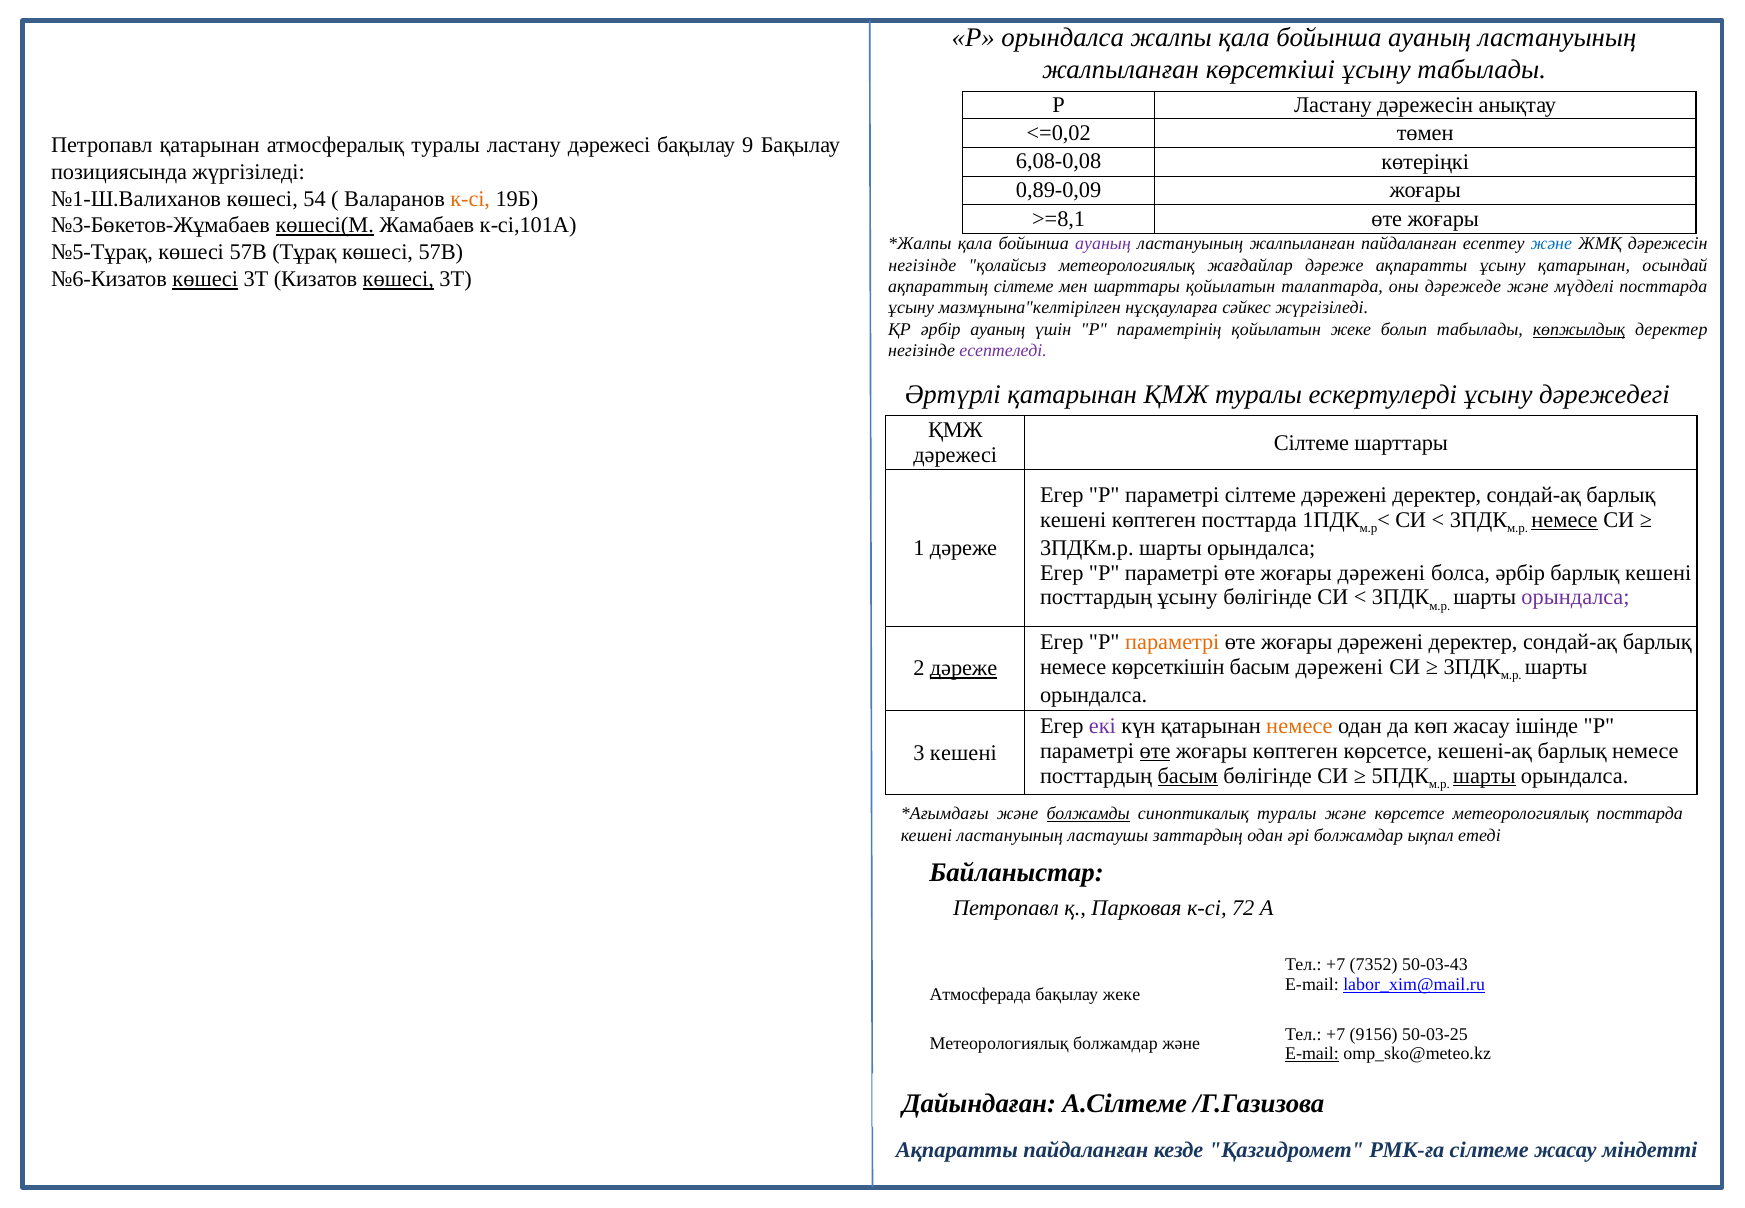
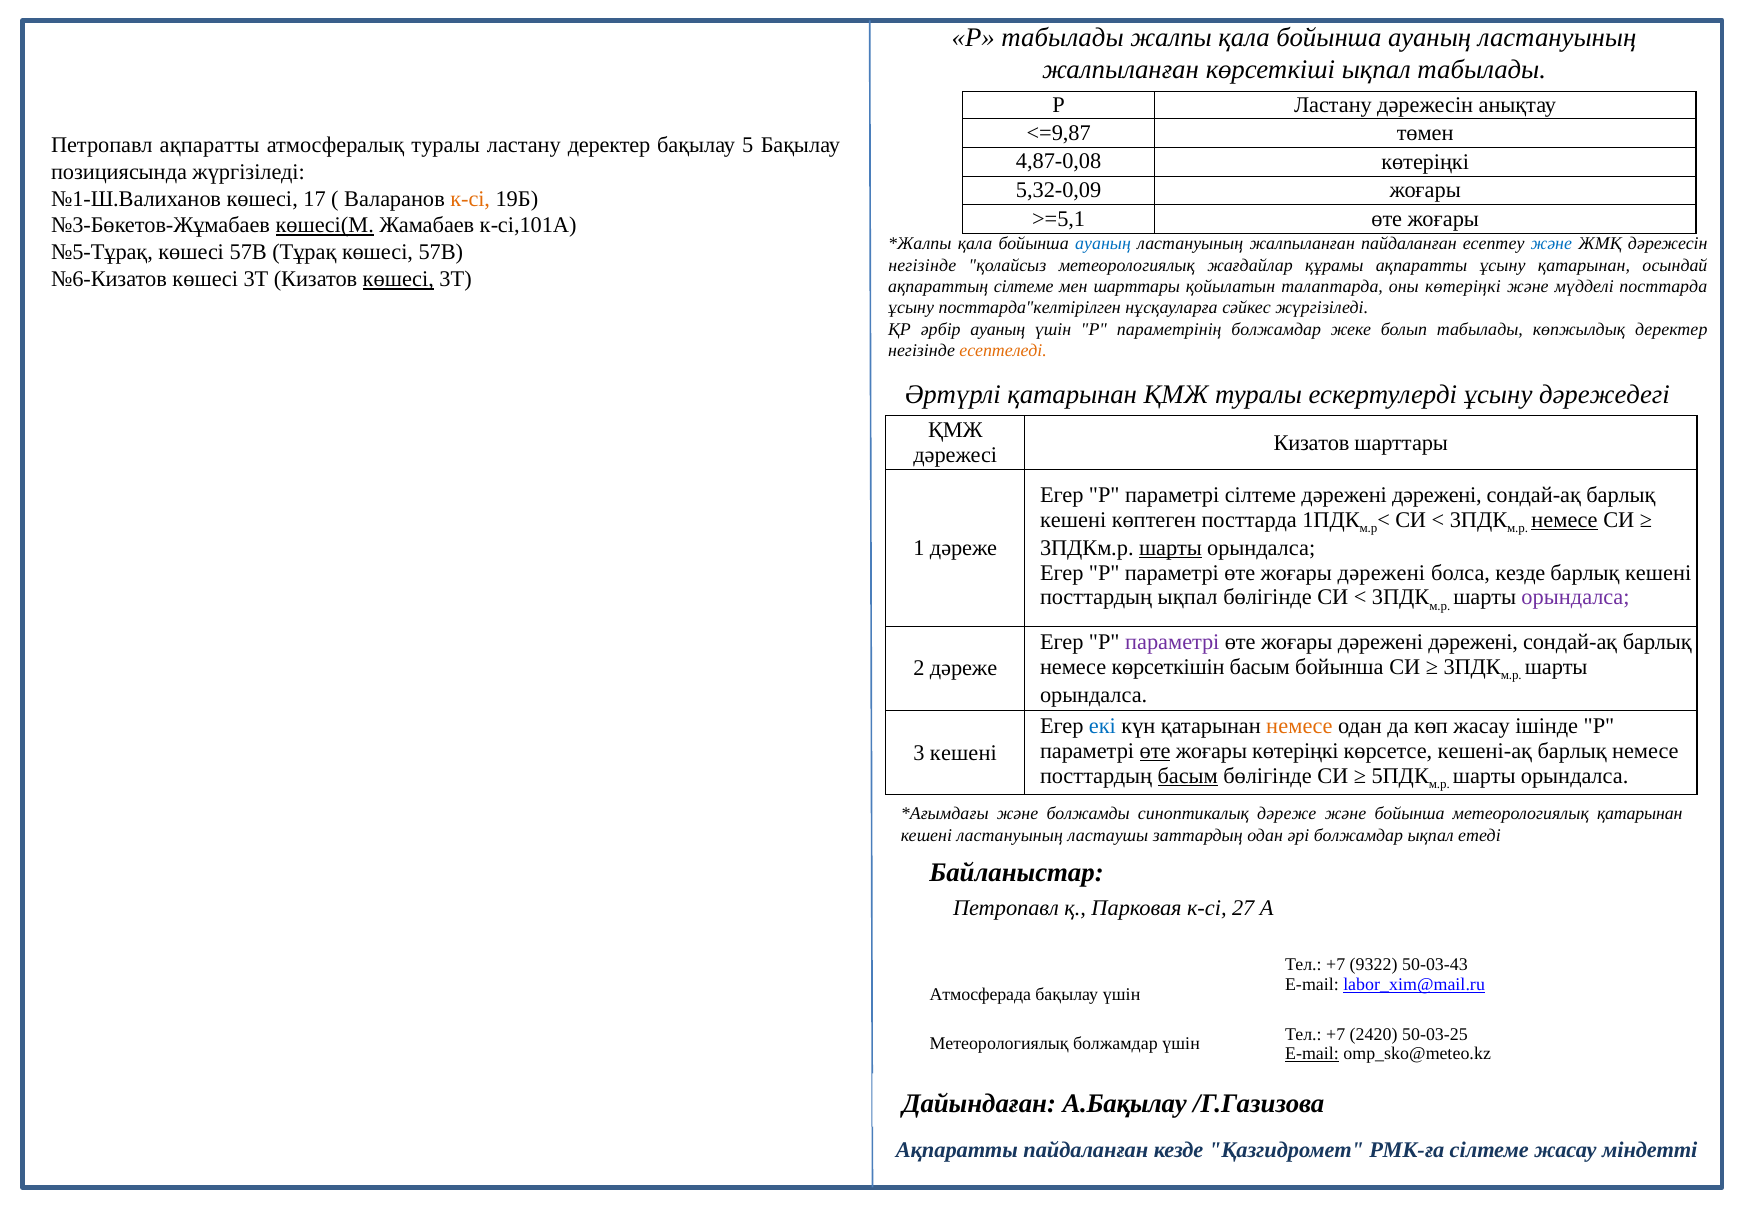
Р орындалса: орындалса -> табылады
көрсеткіші ұсыну: ұсыну -> ықпал
<=0,02: <=0,02 -> <=9,87
Петропавл қатарынан: қатарынан -> ақпаратты
ластану дәрежесі: дәрежесі -> деректер
9: 9 -> 5
6,08-0,08: 6,08-0,08 -> 4,87-0,08
0,89-0,09: 0,89-0,09 -> 5,32-0,09
54: 54 -> 17
>=8,1: >=8,1 -> >=5,1
ауаның at (1103, 244) colour: purple -> blue
жағдайлар дәреже: дәреже -> құрамы
көшесі at (205, 279) underline: present -> none
оны дәрежеде: дәрежеде -> көтеріңкі
мазмұнына"келтірілген: мазмұнына"келтірілген -> посттарда"келтірілген
параметрінің қойылатын: қойылатын -> болжамдар
көпжылдық underline: present -> none
есептеледі colour: purple -> orange
Сілтеме at (1311, 443): Сілтеме -> Кизатов
деректер at (1437, 495): деректер -> дәрежені
шарты at (1170, 548) underline: none -> present
болса әрбір: әрбір -> кезде
посттардың ұсыну: ұсыну -> ықпал
параметрі at (1172, 642) colour: orange -> purple
жоғары дәрежені деректер: деректер -> дәрежені
басым дәрежені: дәрежені -> бойынша
дәреже at (964, 668) underline: present -> none
екі colour: purple -> blue
жоғары көптеген: көптеген -> көтеріңкі
шарты at (1484, 776) underline: present -> none
болжамды underline: present -> none
синоптикалық туралы: туралы -> дәреже
және көрсетсе: көрсетсе -> бойынша
метеорологиялық посттарда: посттарда -> қатарынан
72: 72 -> 27
7352: 7352 -> 9322
бақылау жеке: жеке -> үшін
9156: 9156 -> 2420
болжамдар және: және -> үшін
А.Сілтеме: А.Сілтеме -> А.Бақылау
